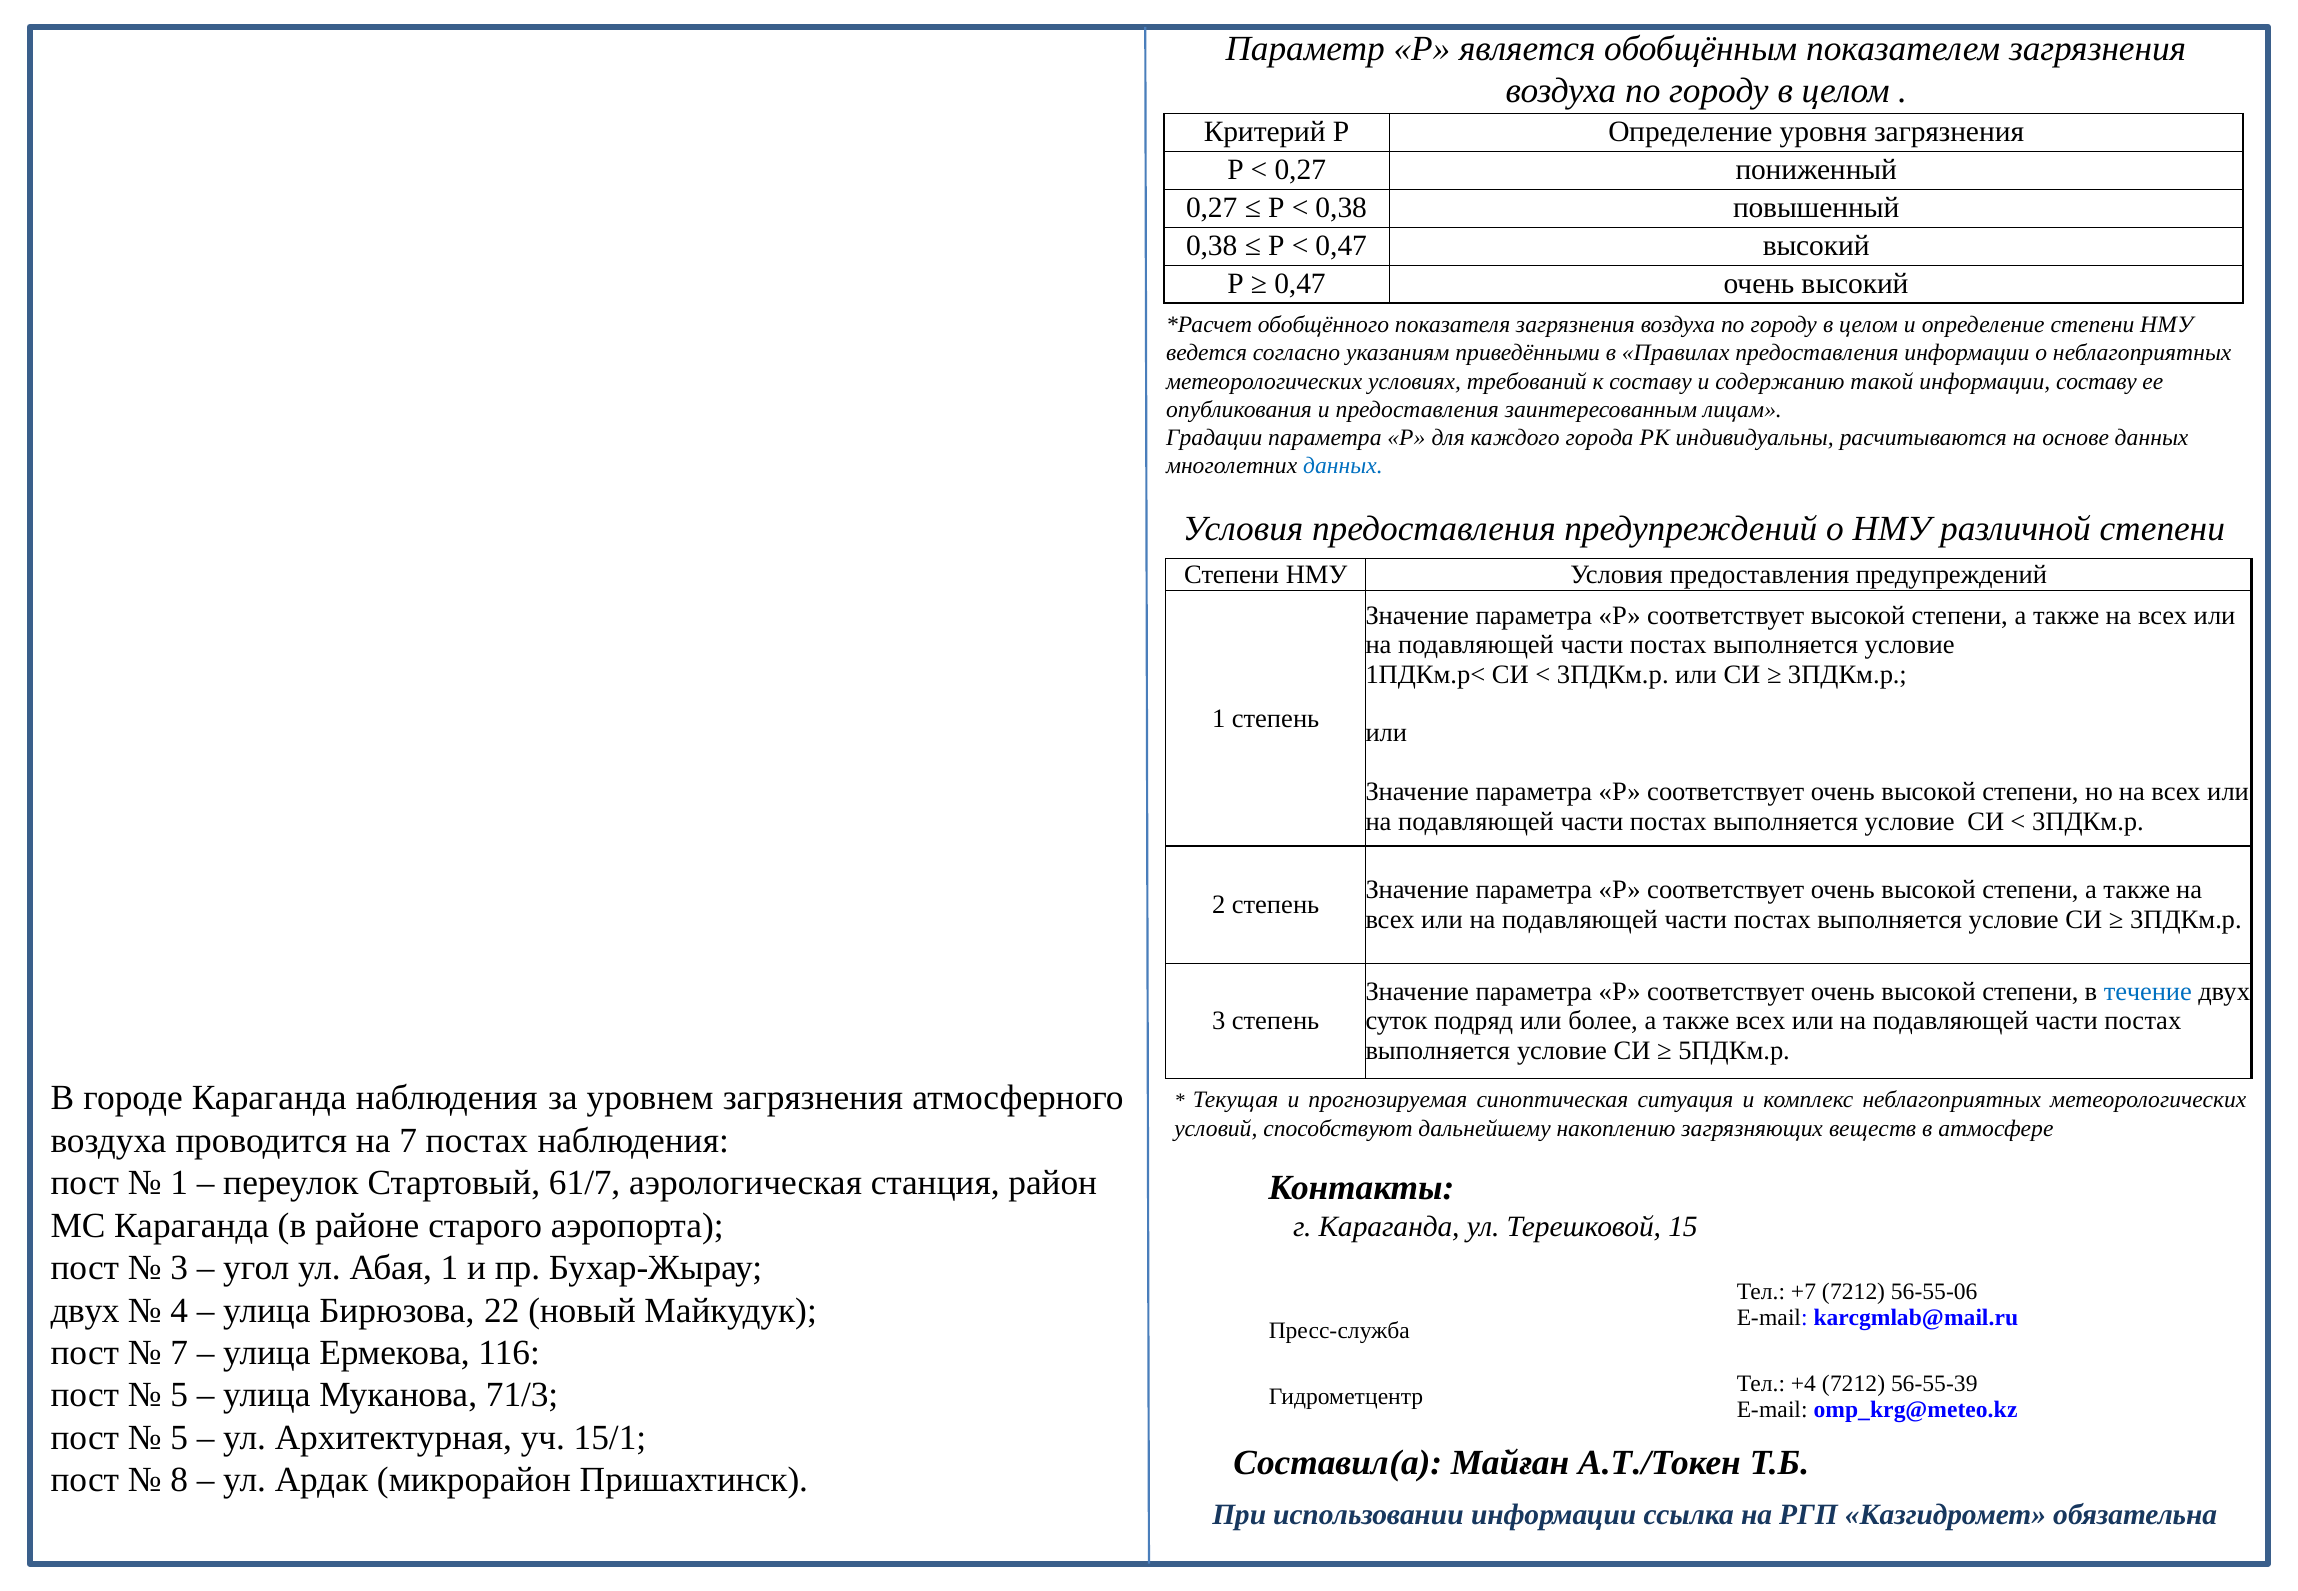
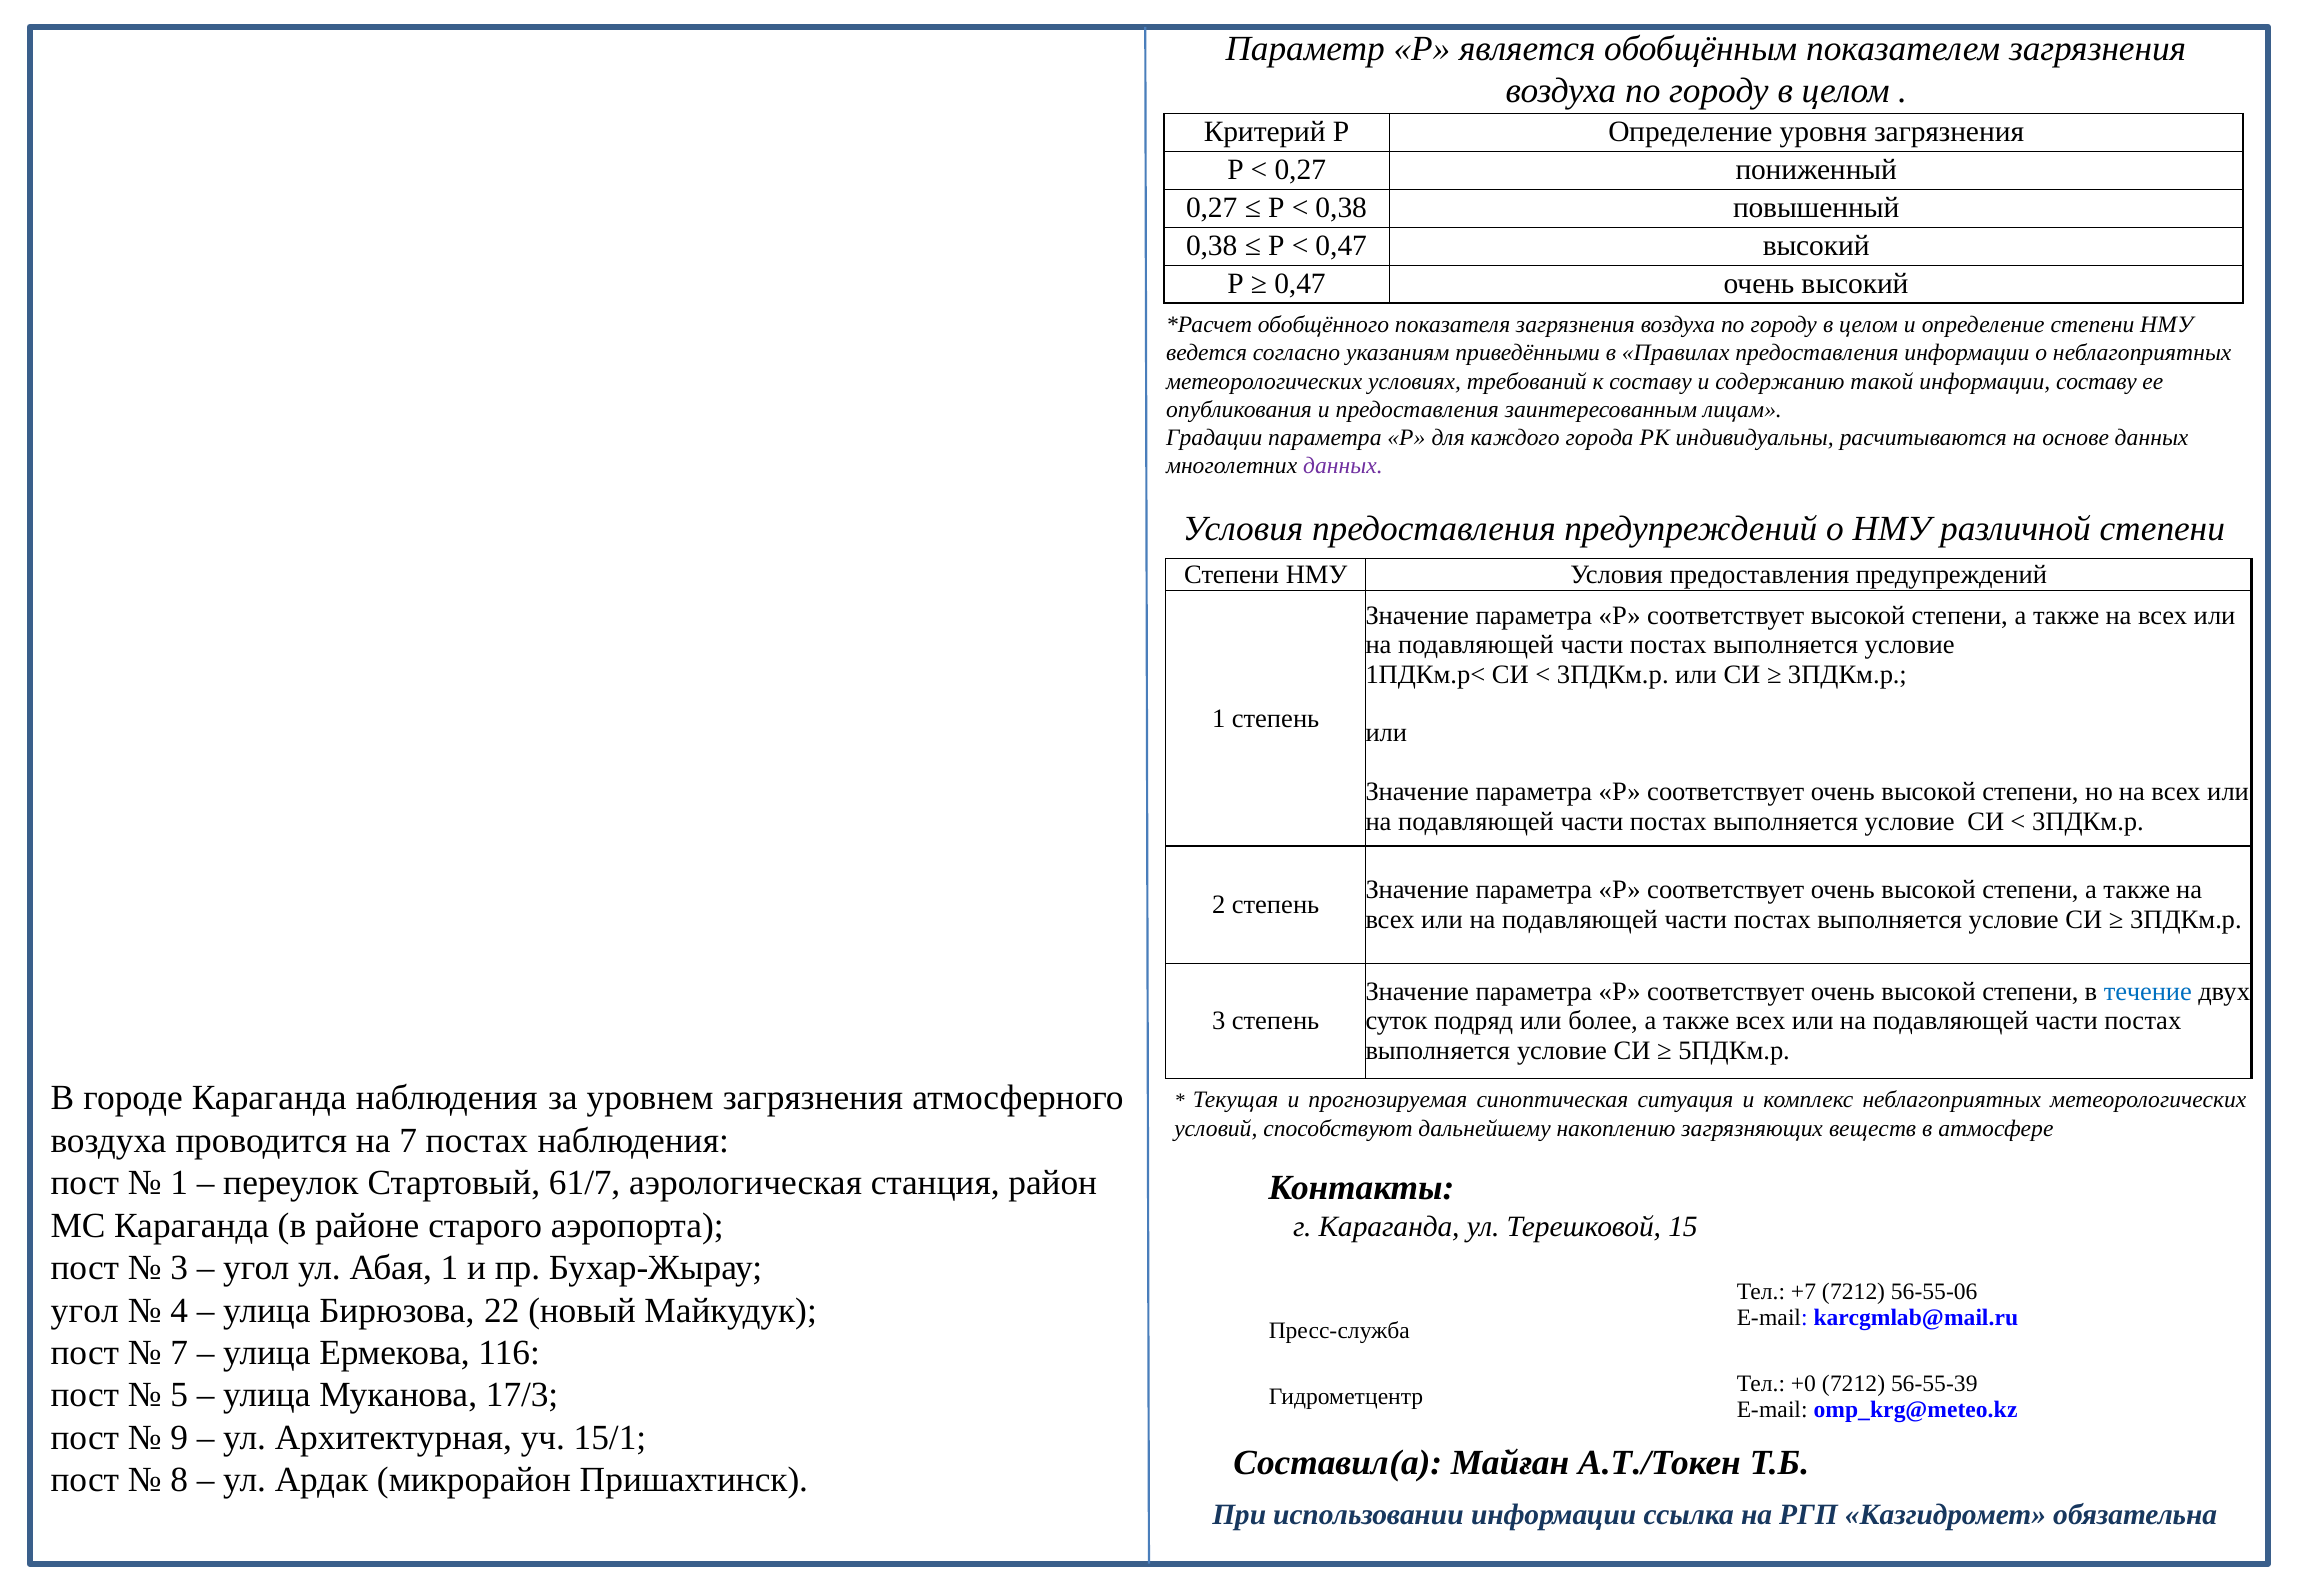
данных at (1343, 466) colour: blue -> purple
двух at (85, 1310): двух -> угол
+4: +4 -> +0
71/3: 71/3 -> 17/3
5 at (179, 1438): 5 -> 9
